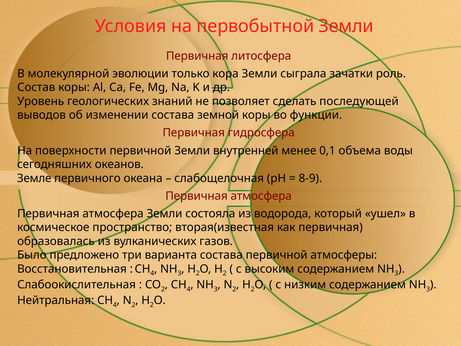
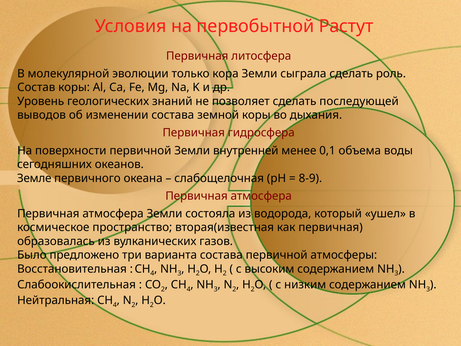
первобытной Земли: Земли -> Растут
сыграла зачатки: зачатки -> сделать
функции: функции -> дыхания
